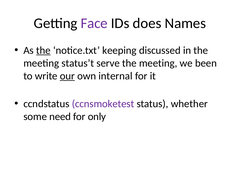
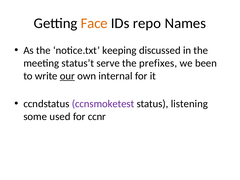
Face colour: purple -> orange
does: does -> repo
the at (43, 50) underline: present -> none
serve the meeting: meeting -> prefixes
whether: whether -> listening
need: need -> used
only: only -> ccnr
